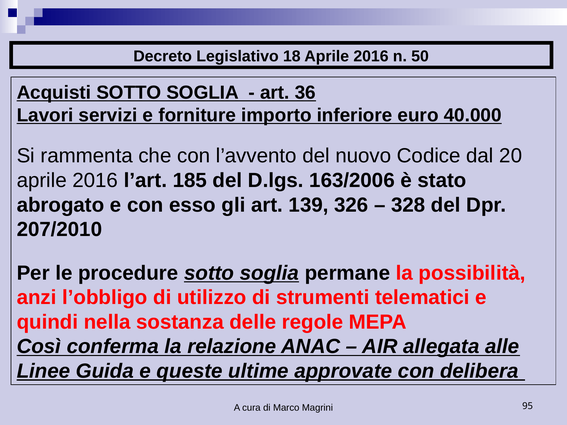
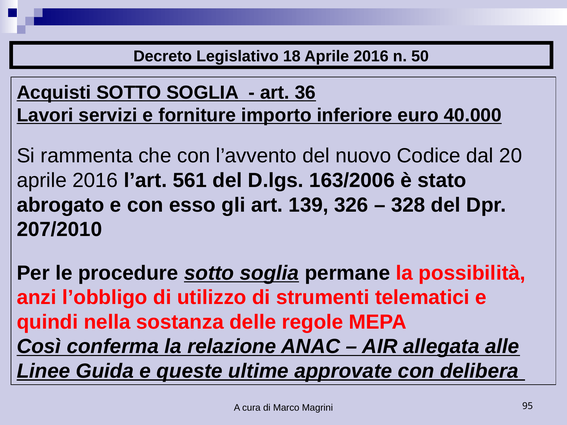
185: 185 -> 561
